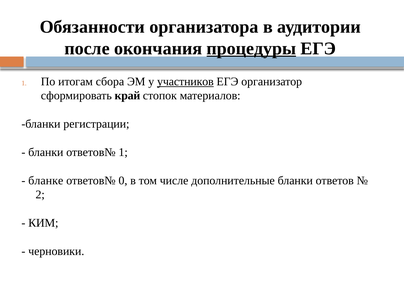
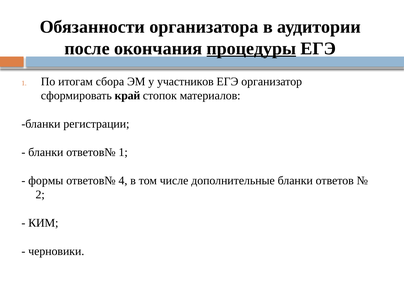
участников underline: present -> none
бланке: бланке -> формы
0: 0 -> 4
